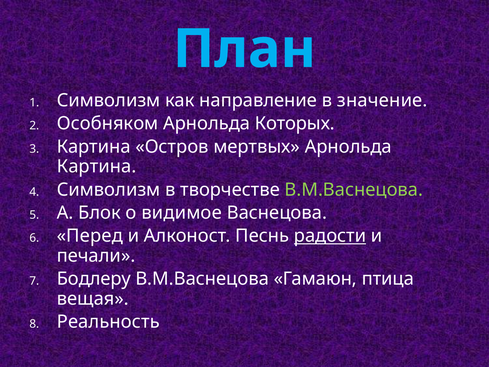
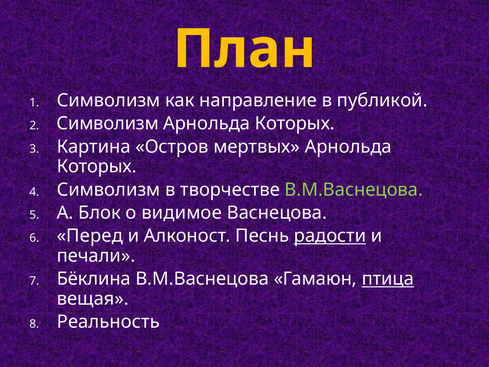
План colour: light blue -> yellow
значение: значение -> публикой
Особняком at (108, 123): Особняком -> Символизм
Картина at (97, 166): Картина -> Которых
Бодлеру: Бодлеру -> Бёклина
птица underline: none -> present
